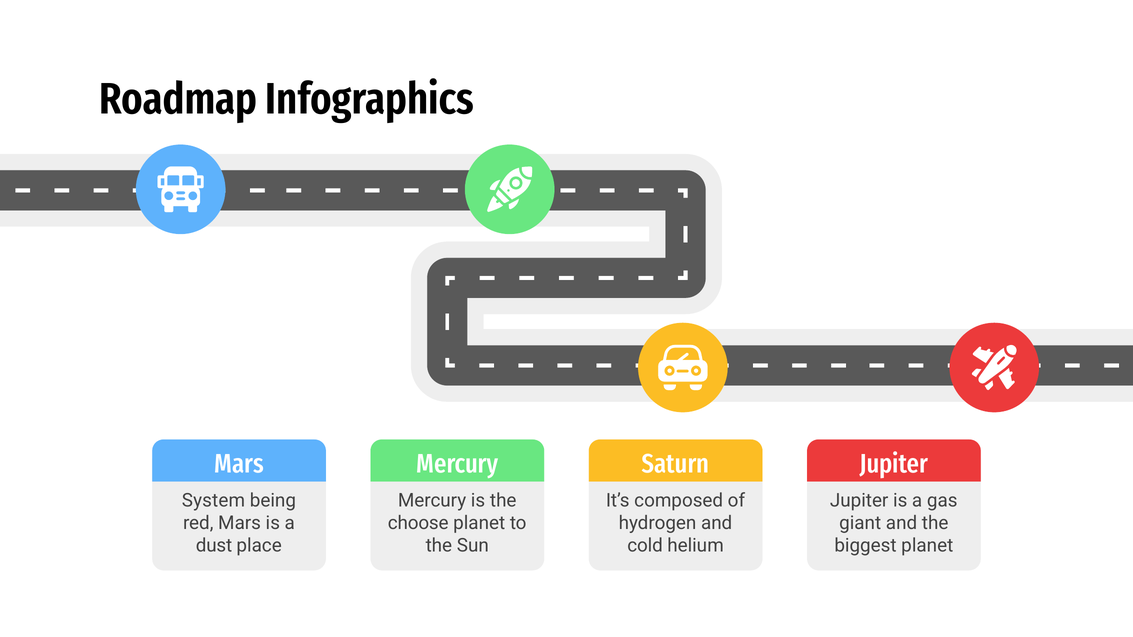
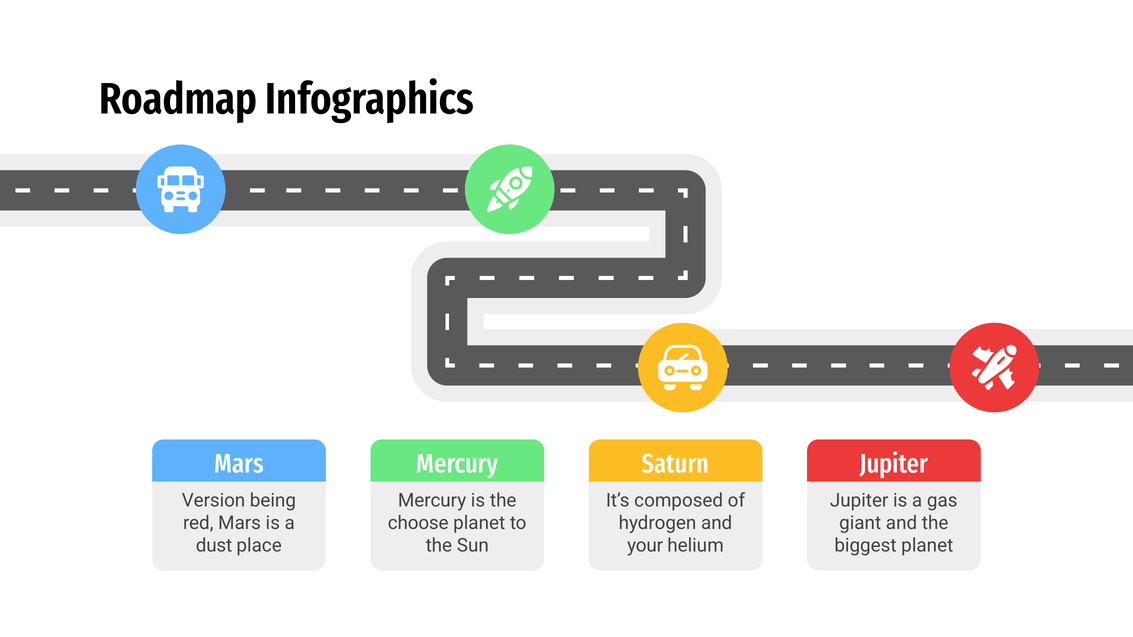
System: System -> Version
cold: cold -> your
